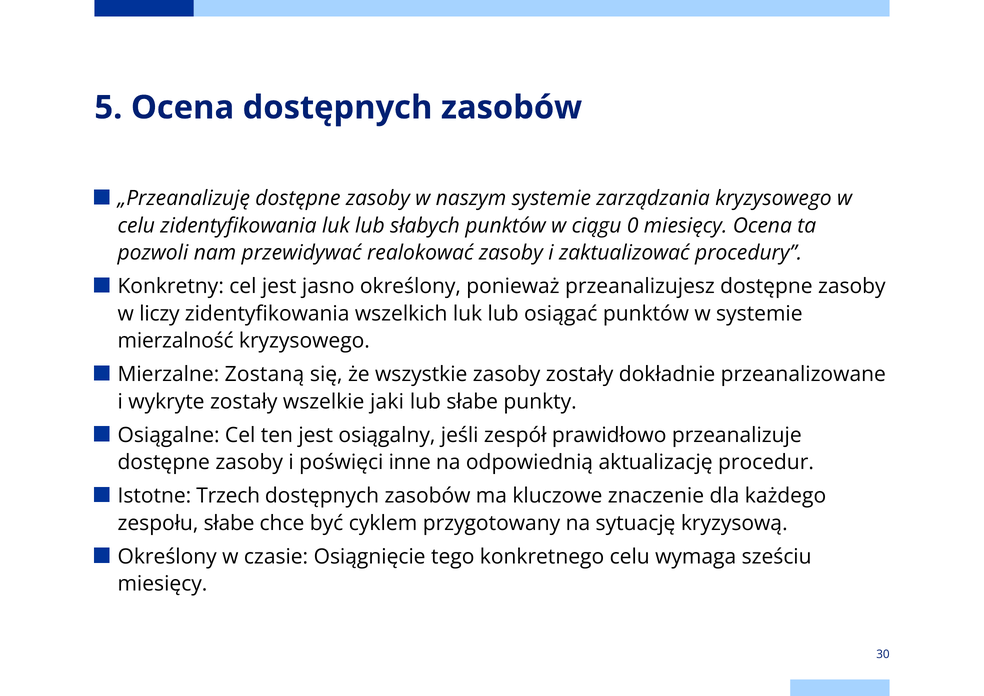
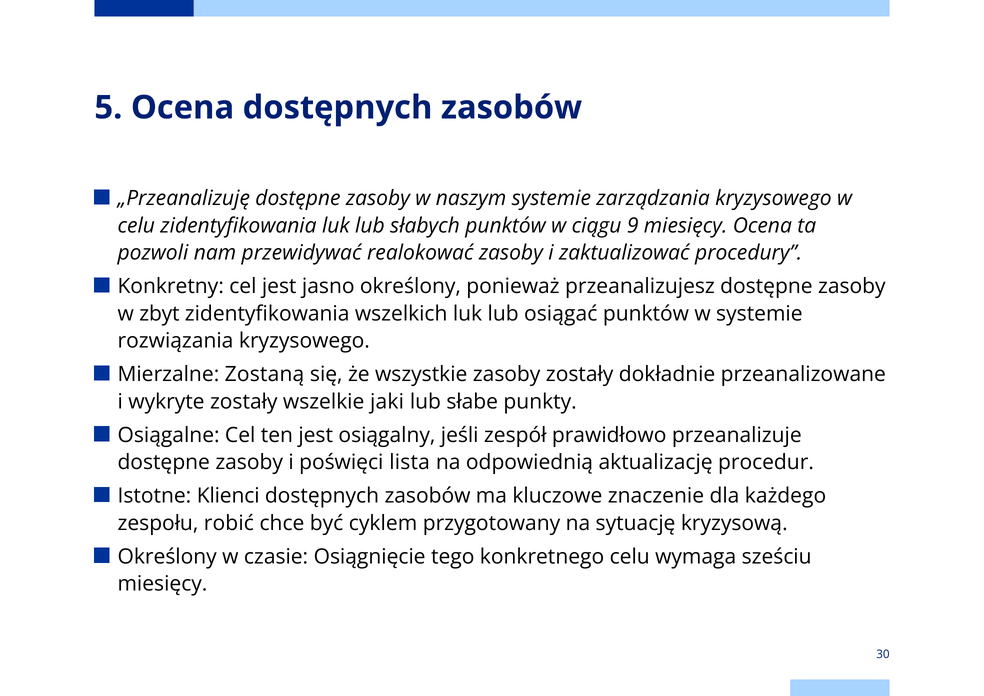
0: 0 -> 9
liczy: liczy -> zbyt
mierzalność: mierzalność -> rozwiązania
inne: inne -> lista
Trzech: Trzech -> Klienci
zespołu słabe: słabe -> robić
